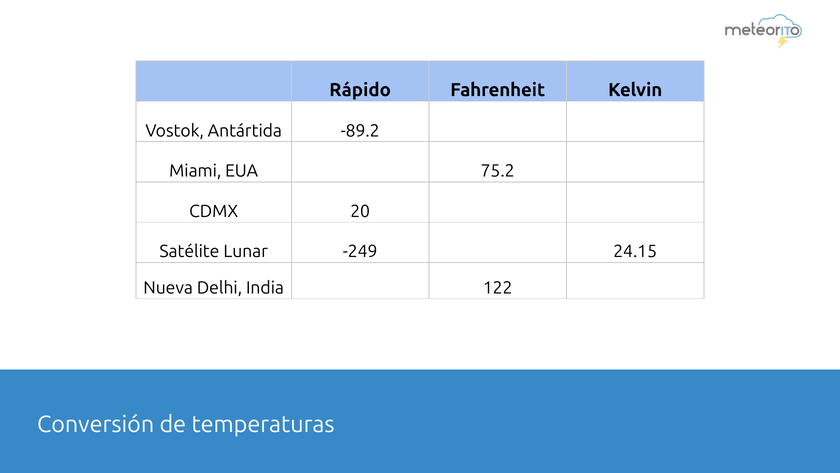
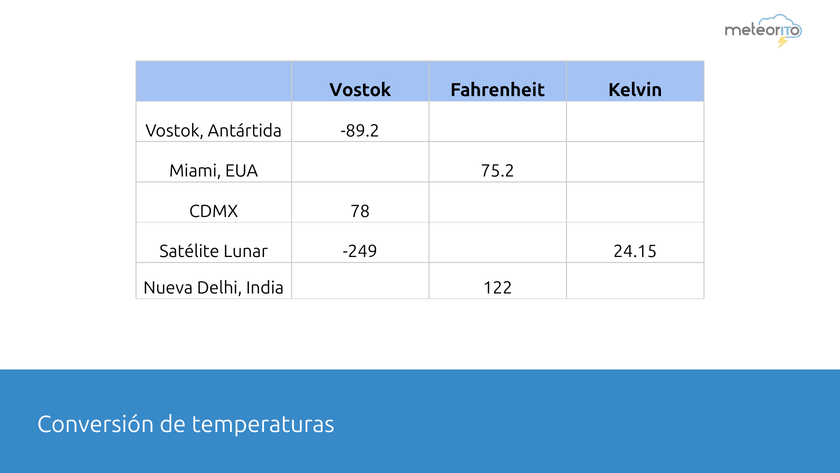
Rápido at (360, 90): Rápido -> Vostok
20: 20 -> 78
